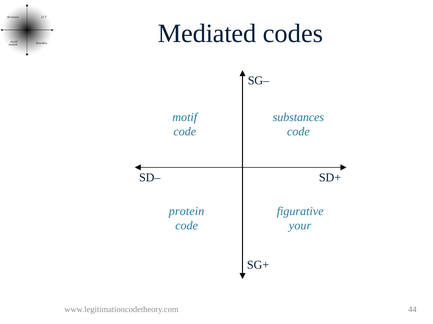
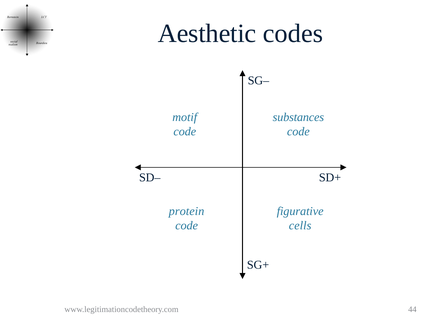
Mediated: Mediated -> Aesthetic
your: your -> cells
